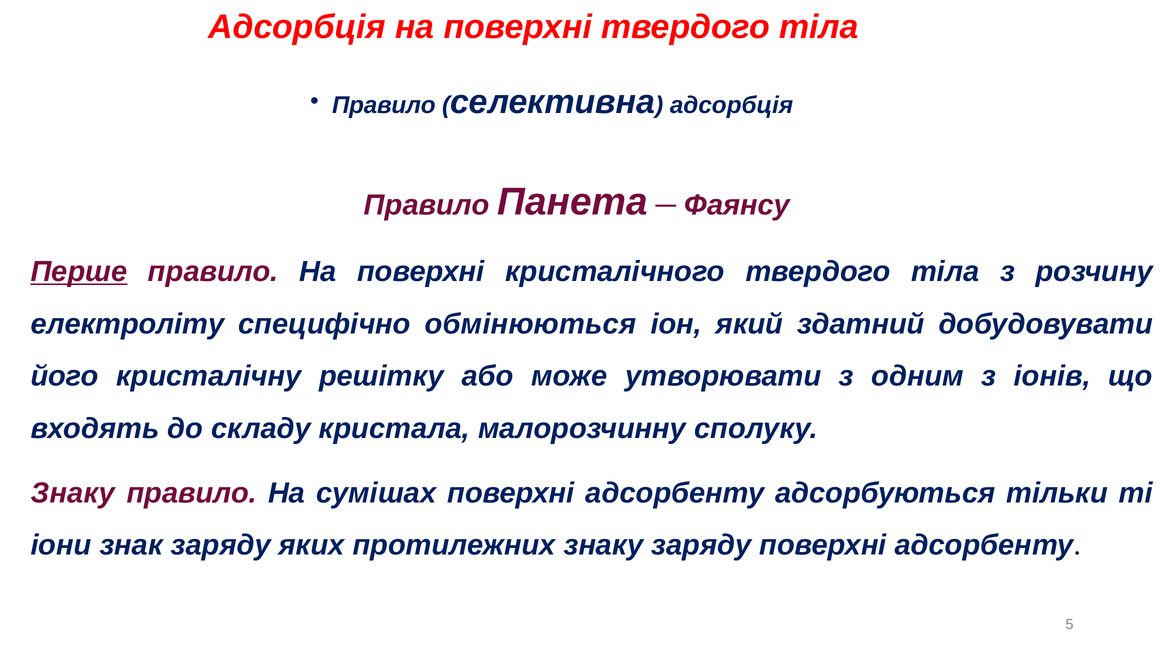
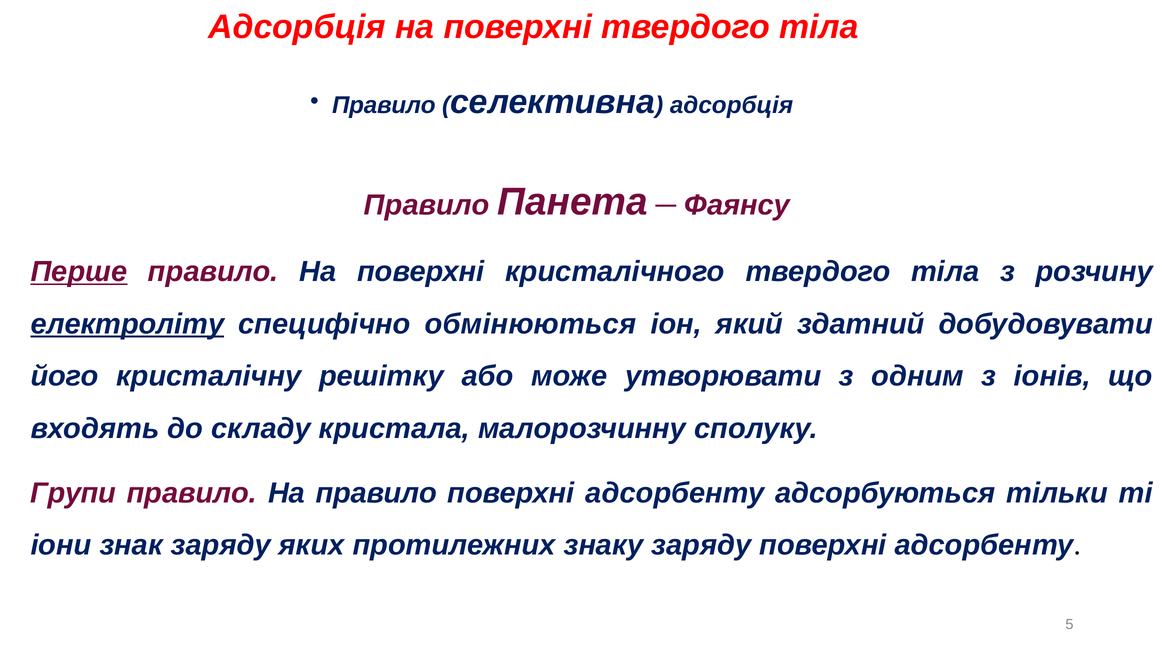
електроліту underline: none -> present
Знаку at (73, 493): Знаку -> Групи
На сумішах: сумішах -> правило
